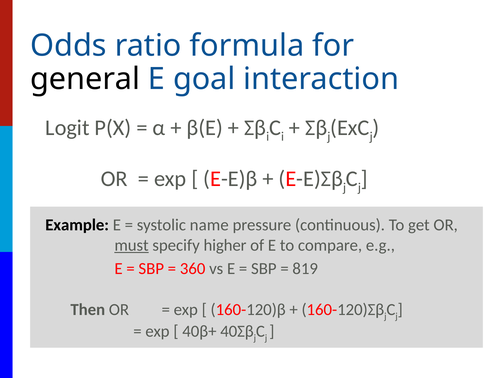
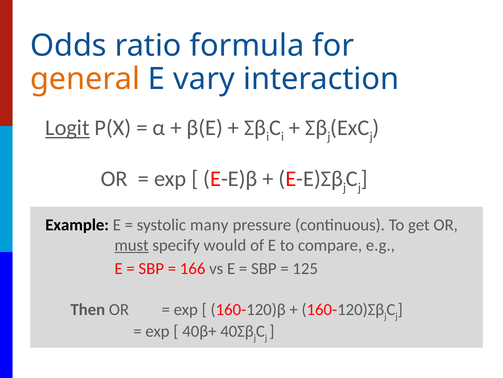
general colour: black -> orange
goal: goal -> vary
Logit underline: none -> present
name: name -> many
higher: higher -> would
360: 360 -> 166
819: 819 -> 125
